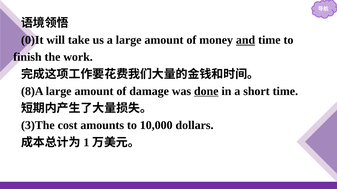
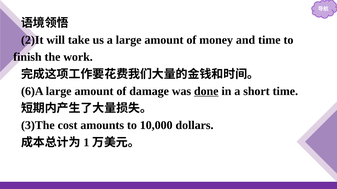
0)It: 0)It -> 2)It
and underline: present -> none
8)A: 8)A -> 6)A
